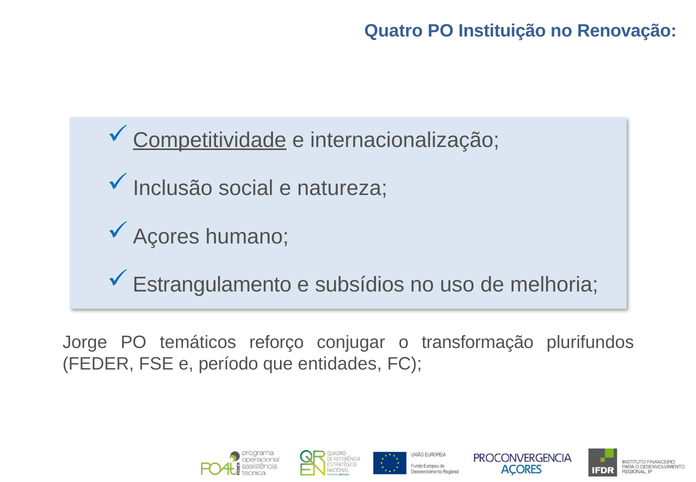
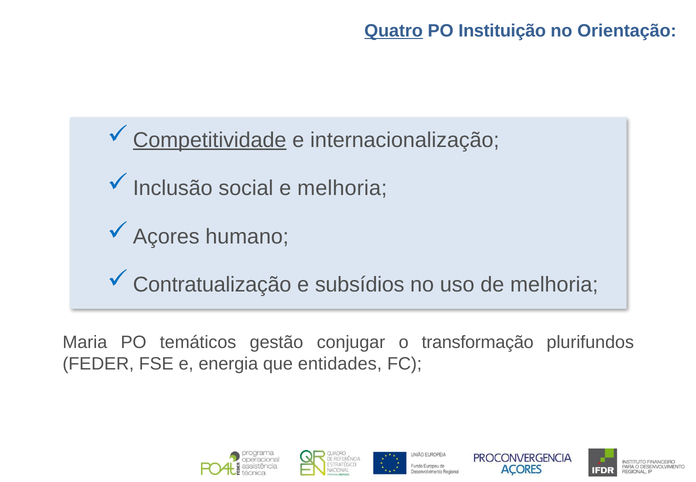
Quatro underline: none -> present
Renovação: Renovação -> Orientação
e natureza: natureza -> melhoria
Estrangulamento: Estrangulamento -> Contratualização
Jorge: Jorge -> Maria
reforço: reforço -> gestão
período: período -> energia
